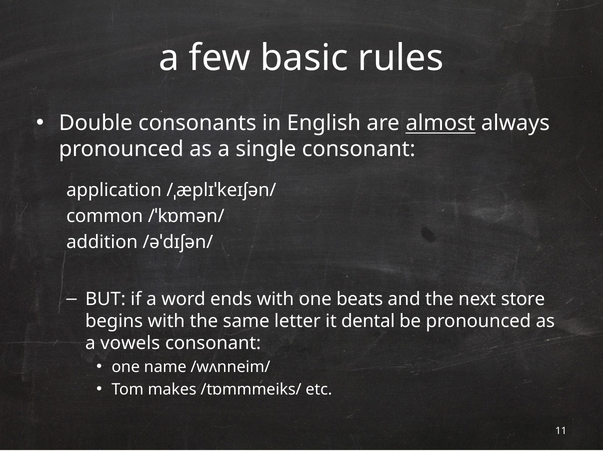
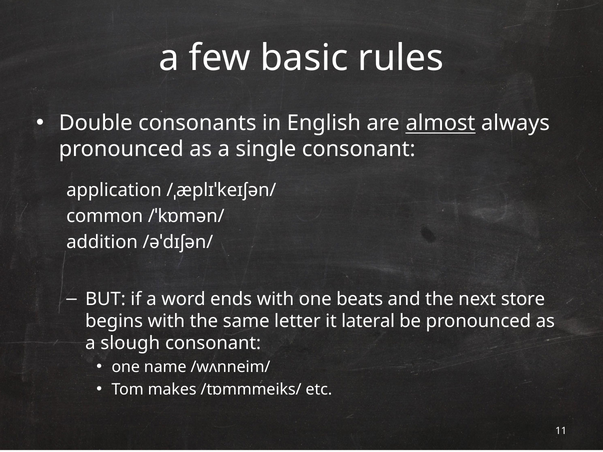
dental: dental -> lateral
vowels: vowels -> slough
